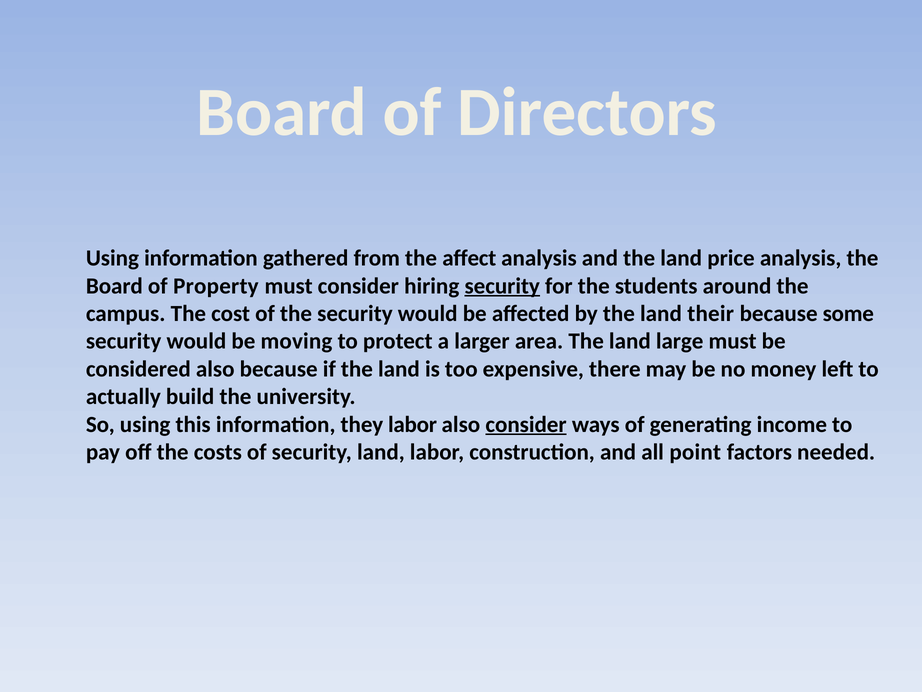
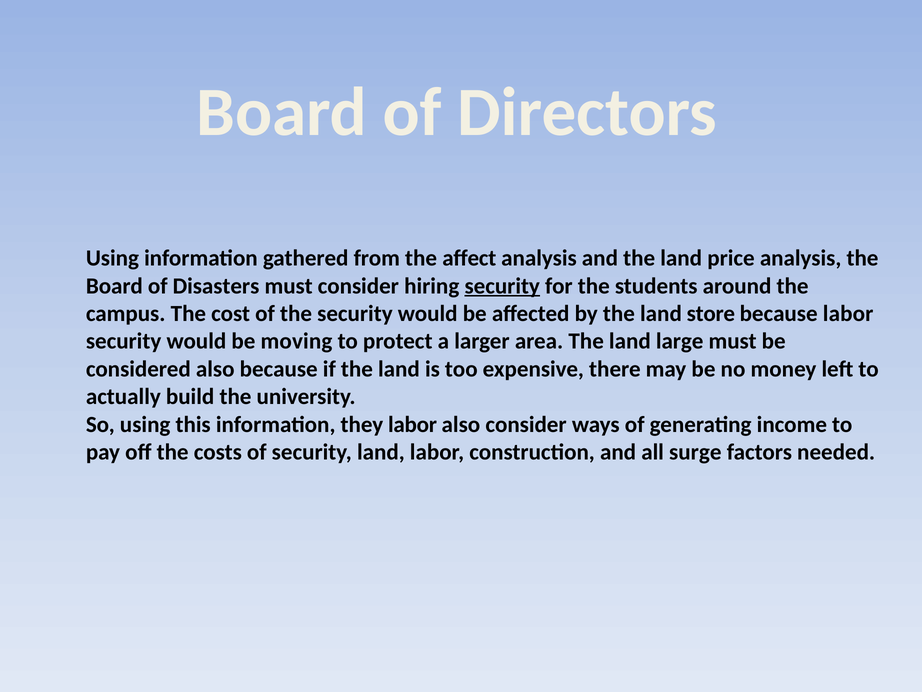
Property: Property -> Disasters
their: their -> store
because some: some -> labor
consider at (526, 424) underline: present -> none
point: point -> surge
